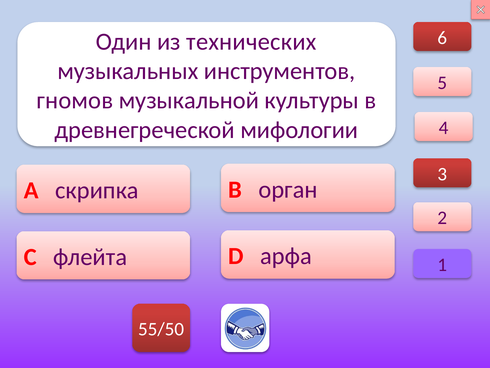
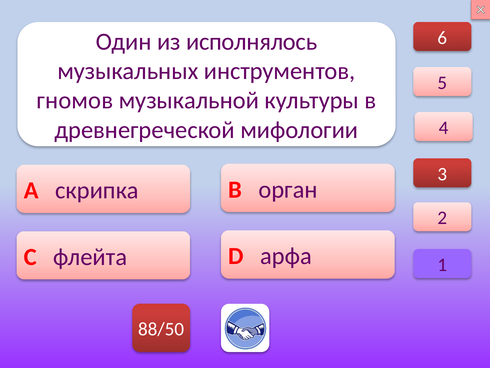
технических: технических -> исполнялось
55/50: 55/50 -> 88/50
